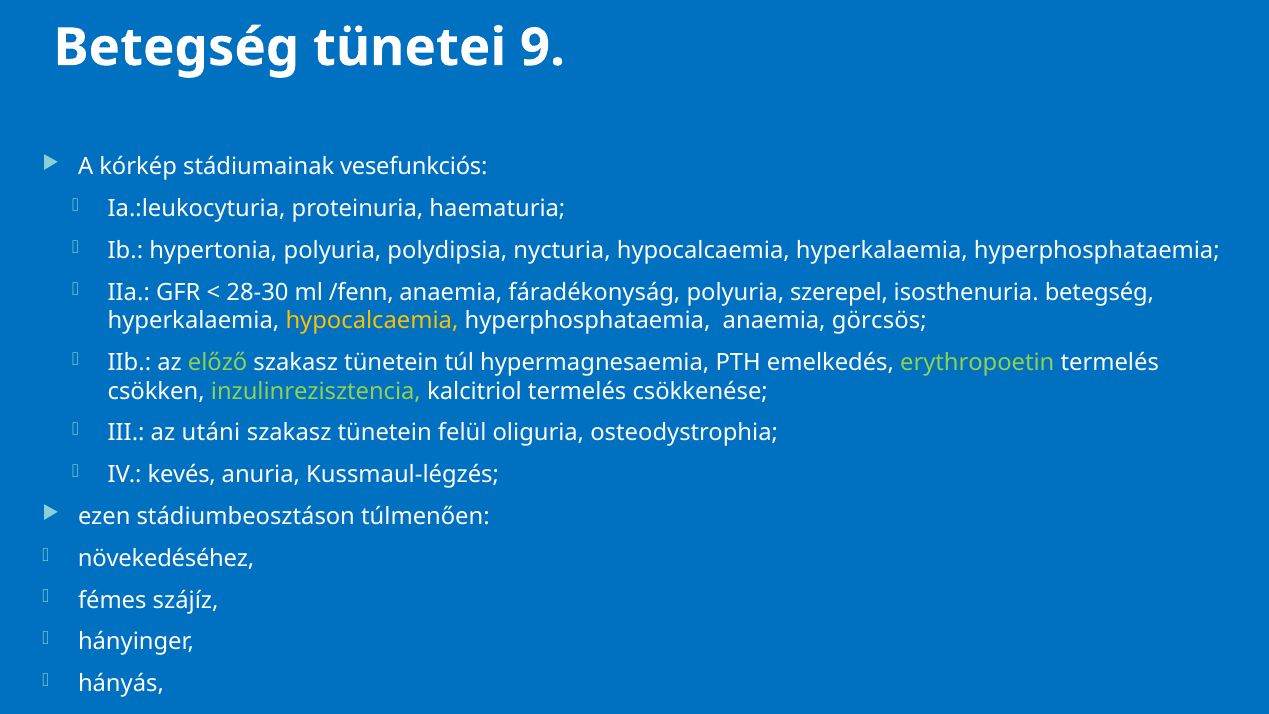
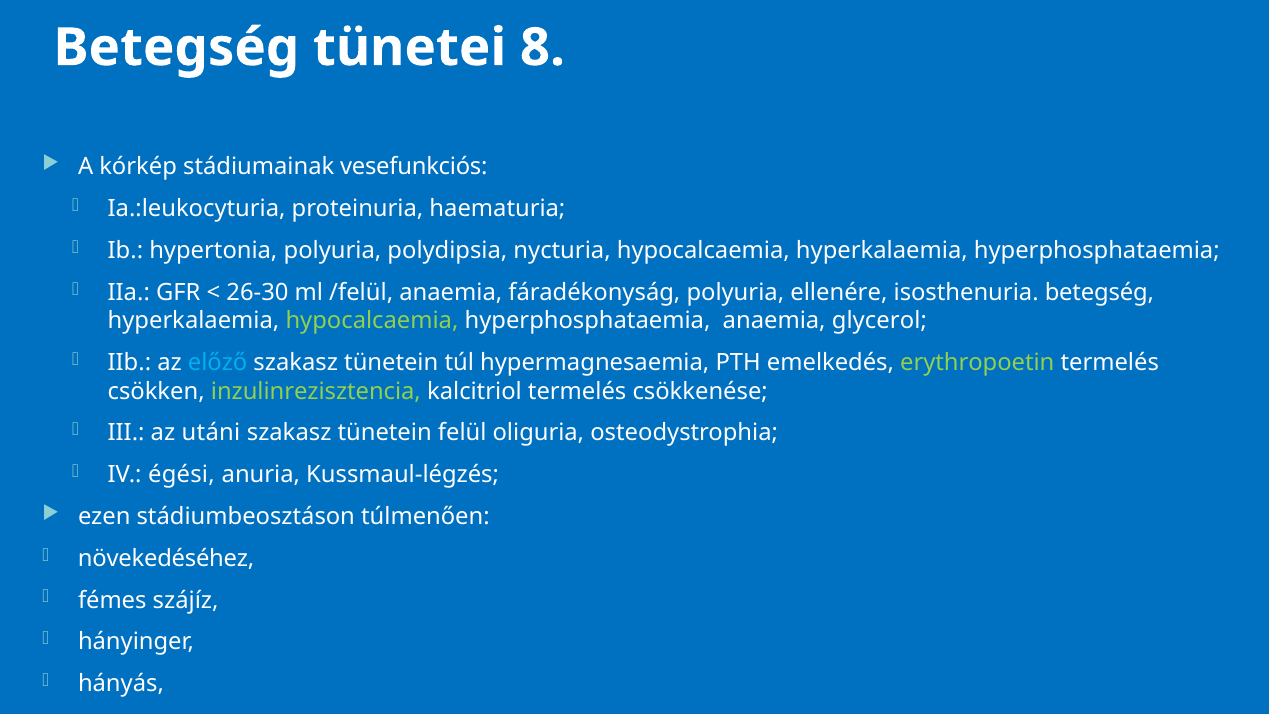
9: 9 -> 8
28-30: 28-30 -> 26-30
/fenn: /fenn -> /felül
szerepel: szerepel -> ellenére
hypocalcaemia at (372, 321) colour: yellow -> light green
görcsös: görcsös -> glycerol
előző colour: light green -> light blue
kevés: kevés -> égési
